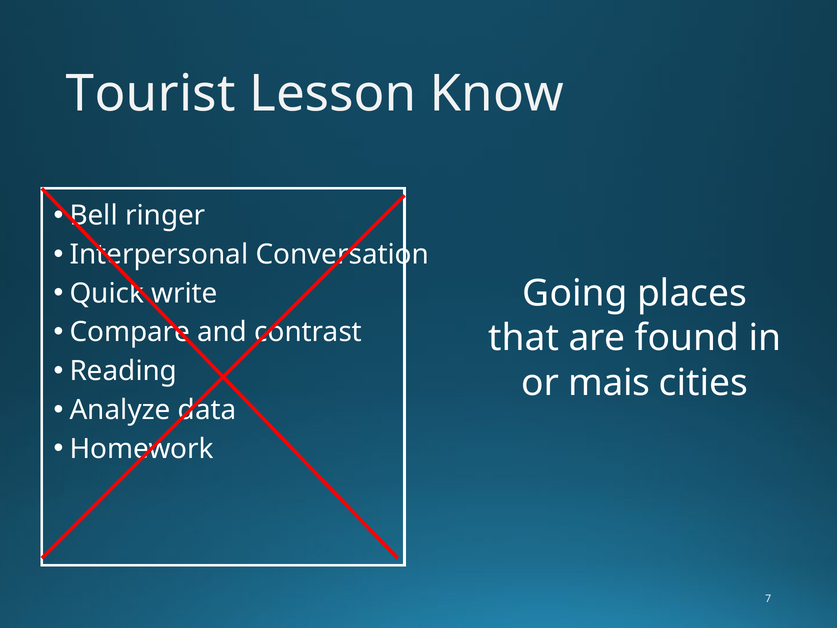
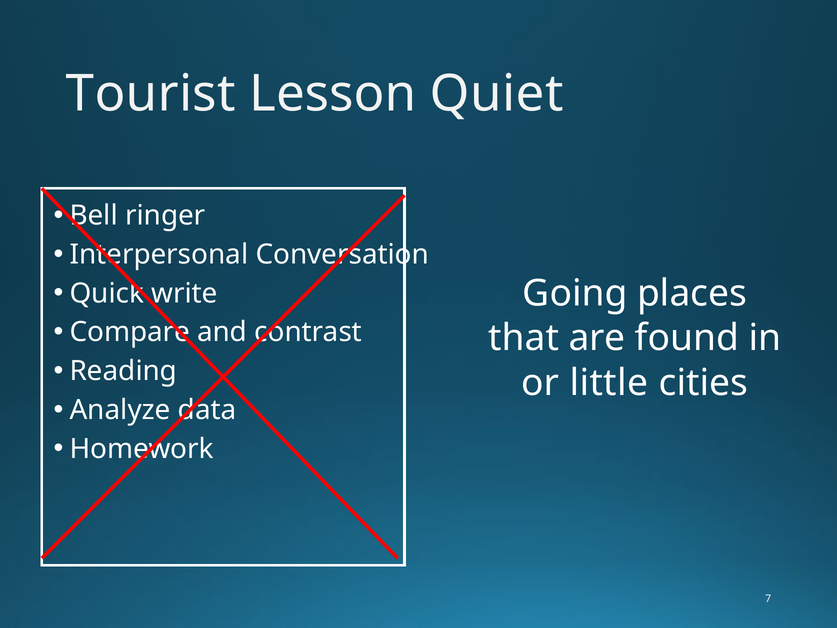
Know: Know -> Quiet
mais: mais -> little
